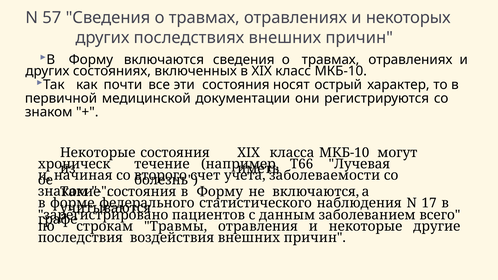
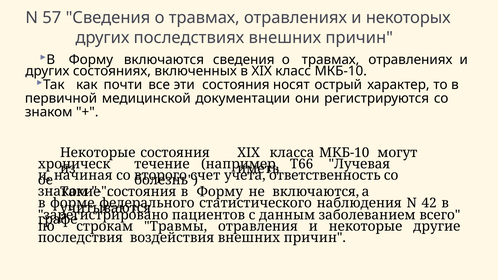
заболеваемости: заболеваемости -> ответственность
17: 17 -> 42
